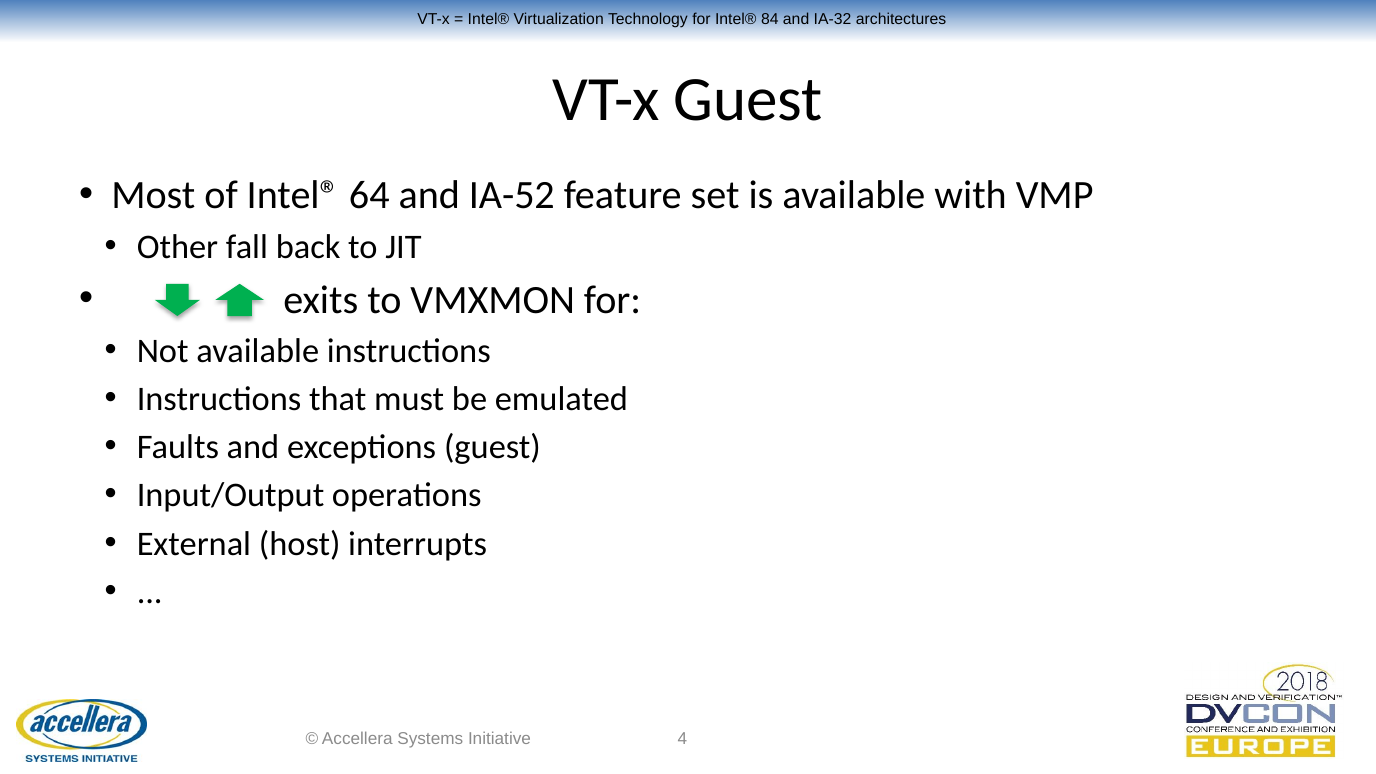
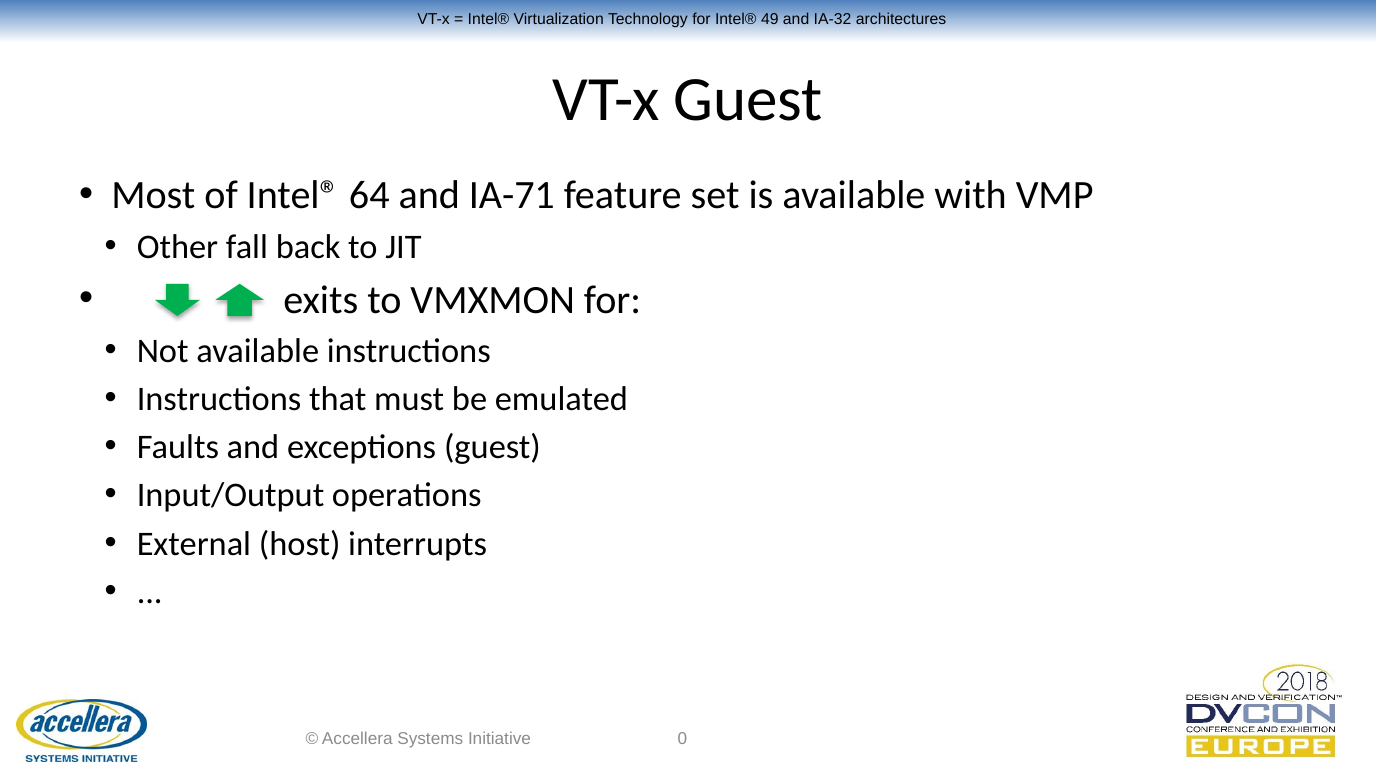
84: 84 -> 49
IA-52: IA-52 -> IA-71
4: 4 -> 0
